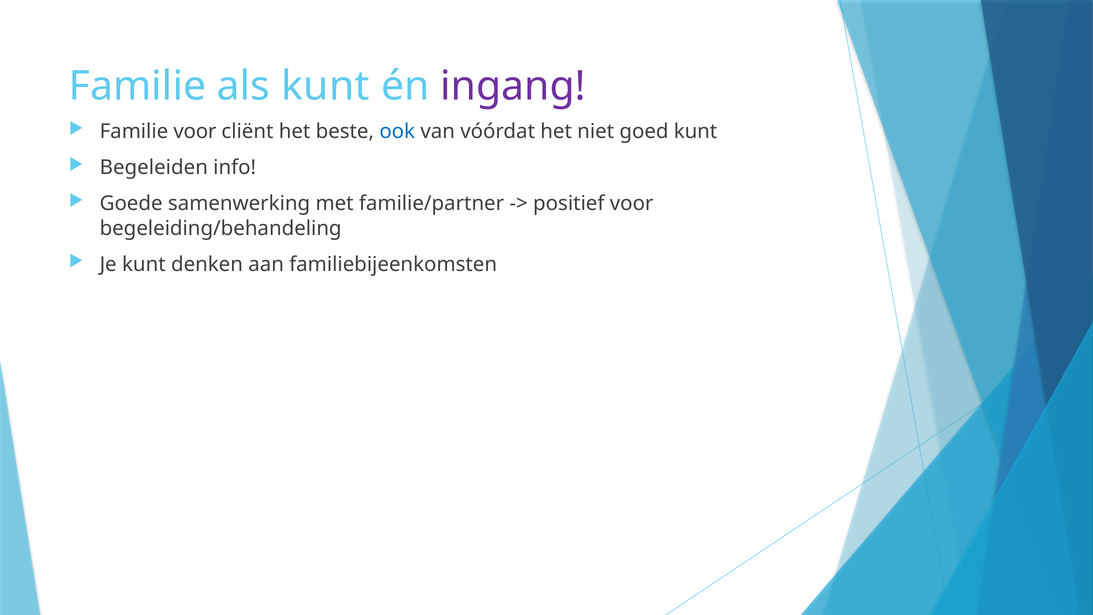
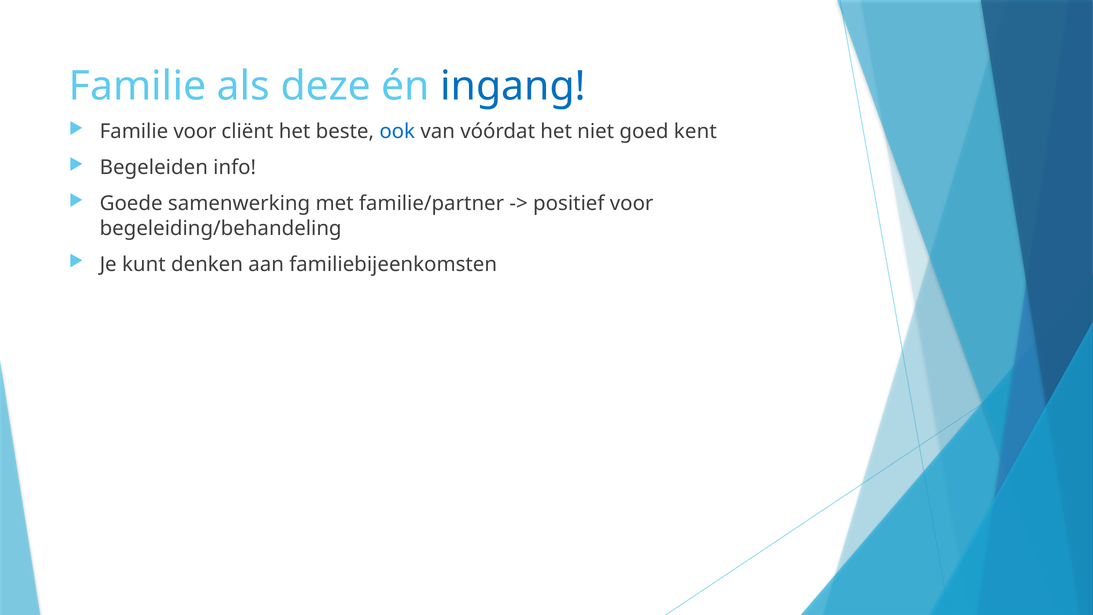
als kunt: kunt -> deze
ingang colour: purple -> blue
goed kunt: kunt -> kent
